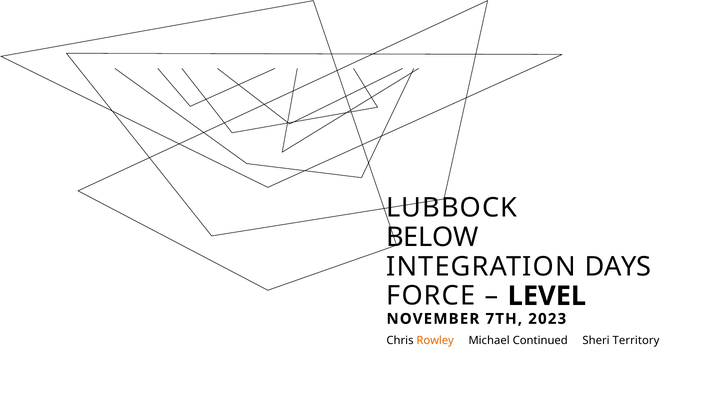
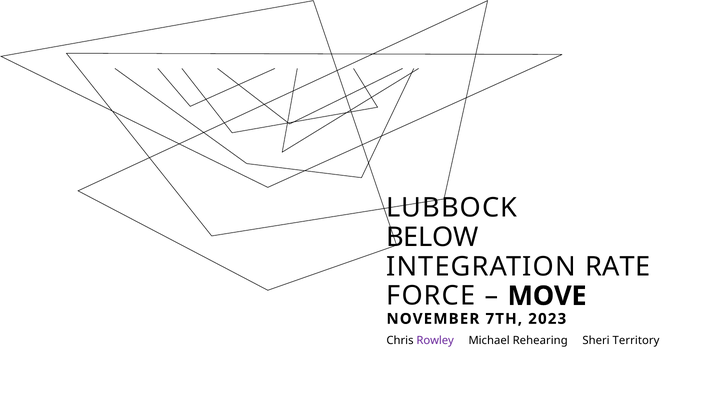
DAYS: DAYS -> RATE
LEVEL: LEVEL -> MOVE
Rowley colour: orange -> purple
Continued: Continued -> Rehearing
